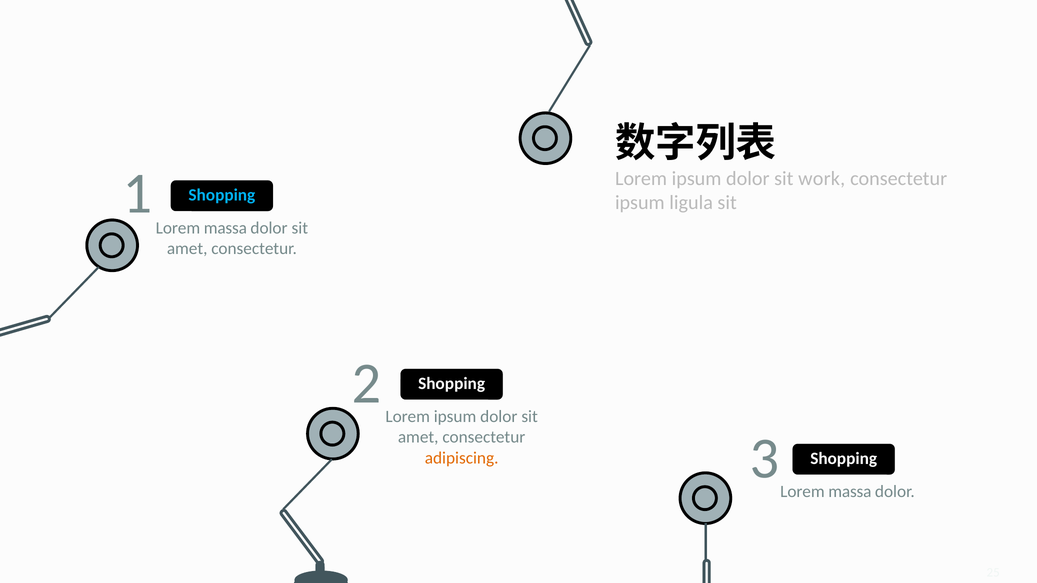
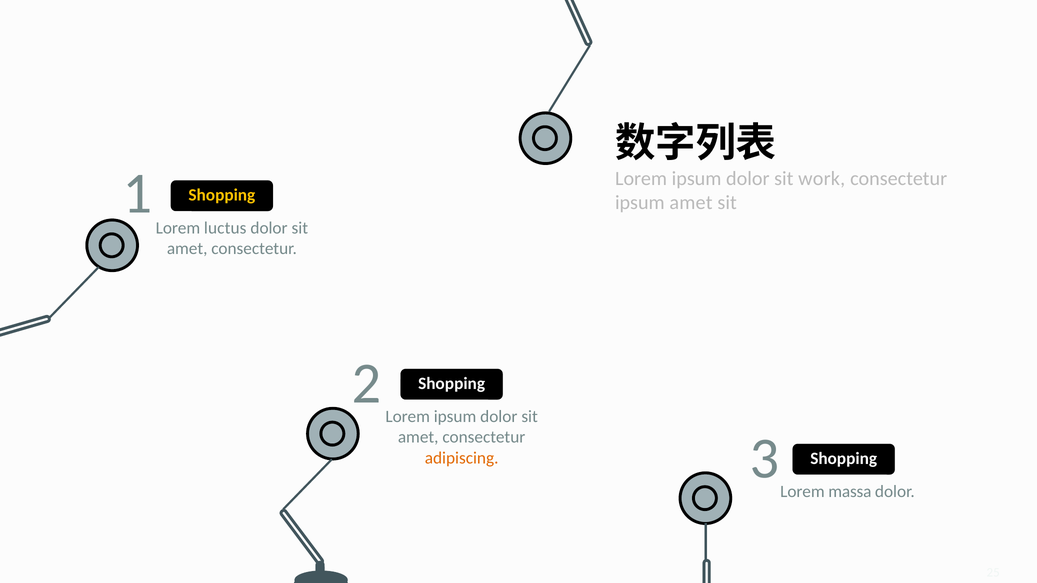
Shopping at (222, 195) colour: light blue -> yellow
ipsum ligula: ligula -> amet
massa at (225, 228): massa -> luctus
